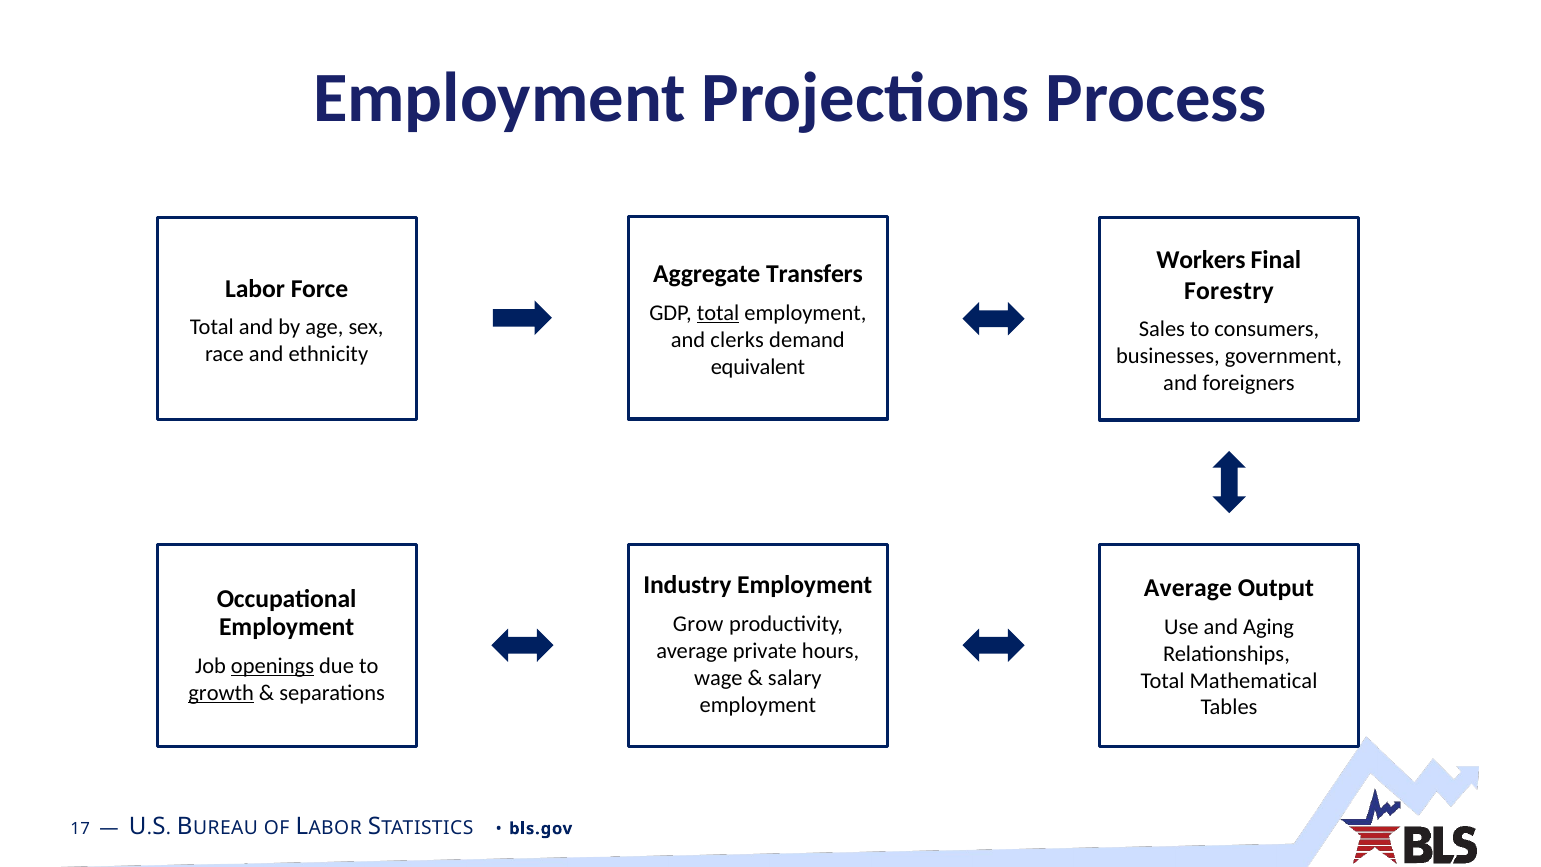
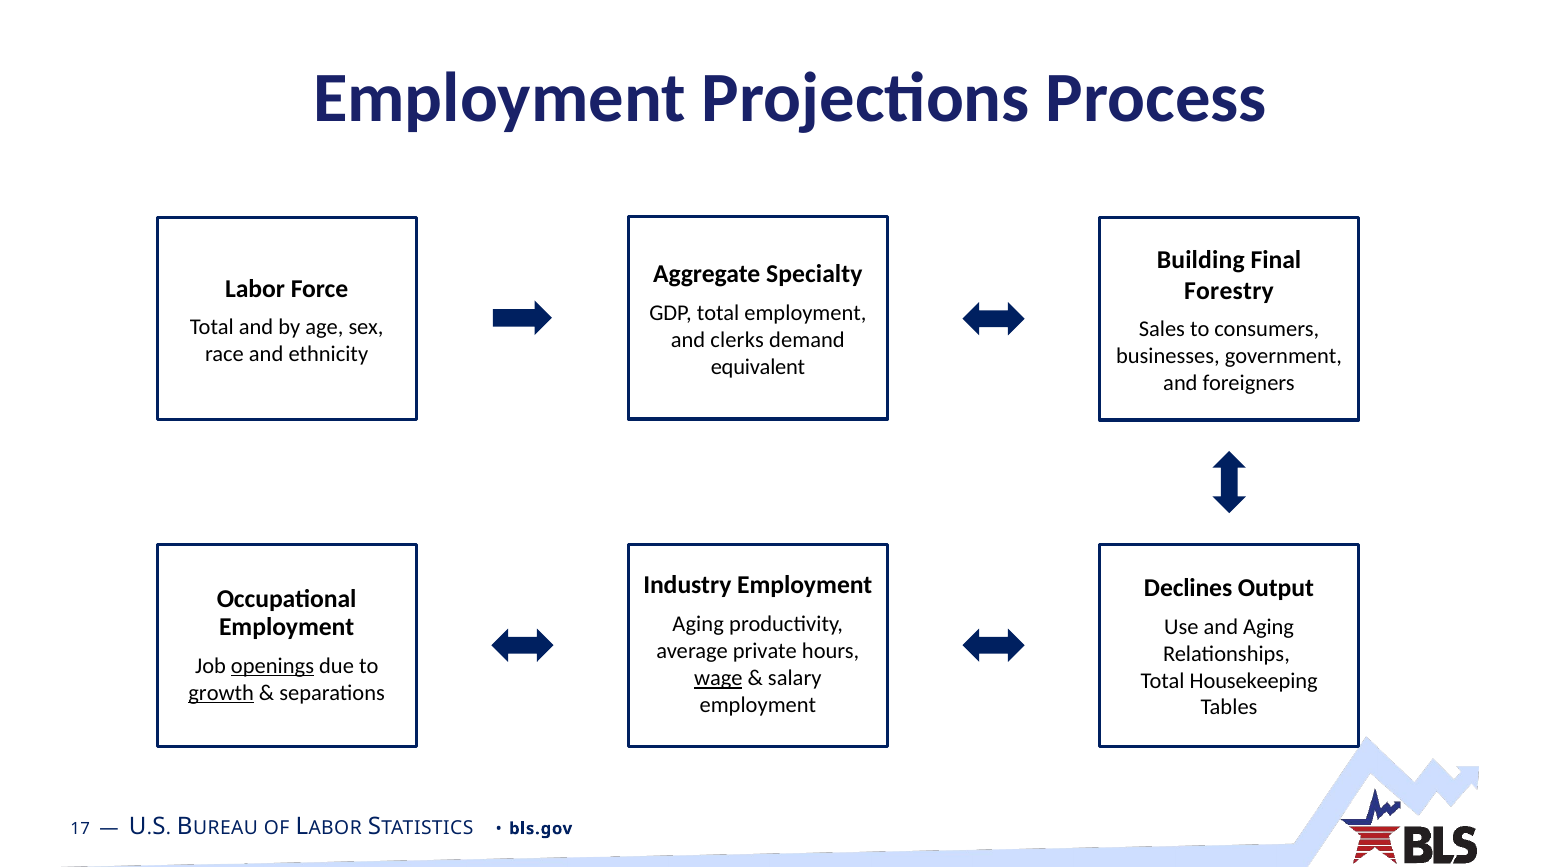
Workers: Workers -> Building
Transfers: Transfers -> Specialty
total at (718, 313) underline: present -> none
Average at (1188, 588): Average -> Declines
Grow at (698, 624): Grow -> Aging
wage underline: none -> present
Mathematical: Mathematical -> Housekeeping
